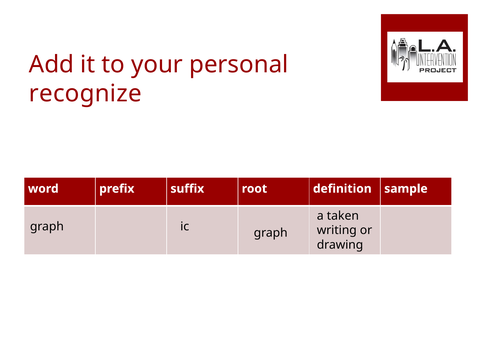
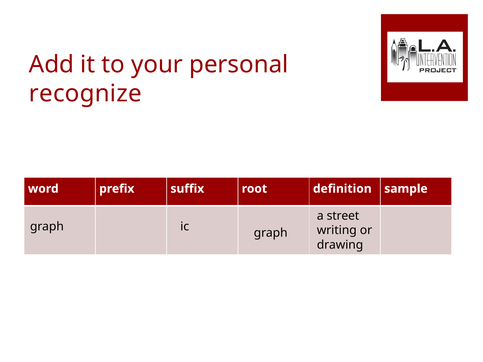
taken: taken -> street
